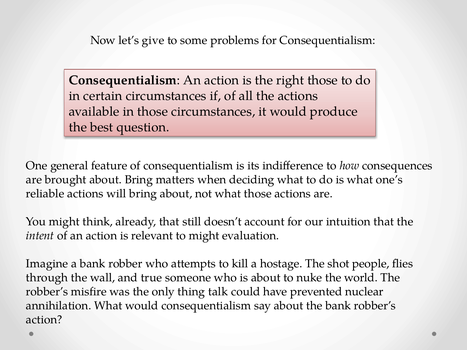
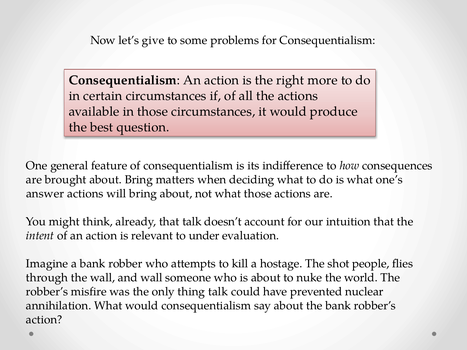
right those: those -> more
reliable: reliable -> answer
that still: still -> talk
to might: might -> under
and true: true -> wall
